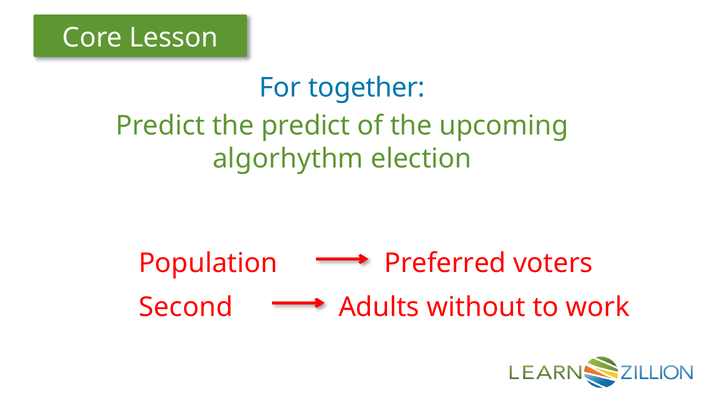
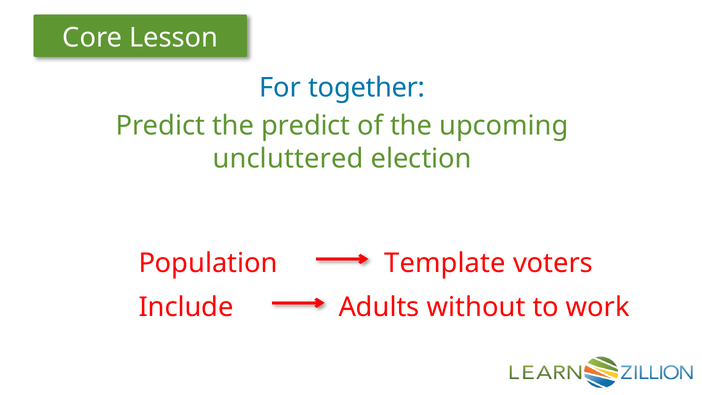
algorhythm: algorhythm -> uncluttered
Preferred: Preferred -> Template
Second: Second -> Include
